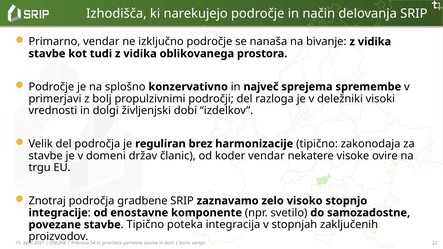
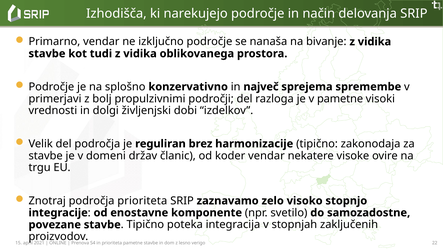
v deležniki: deležniki -> pametne
področja gradbene: gradbene -> prioriteta
